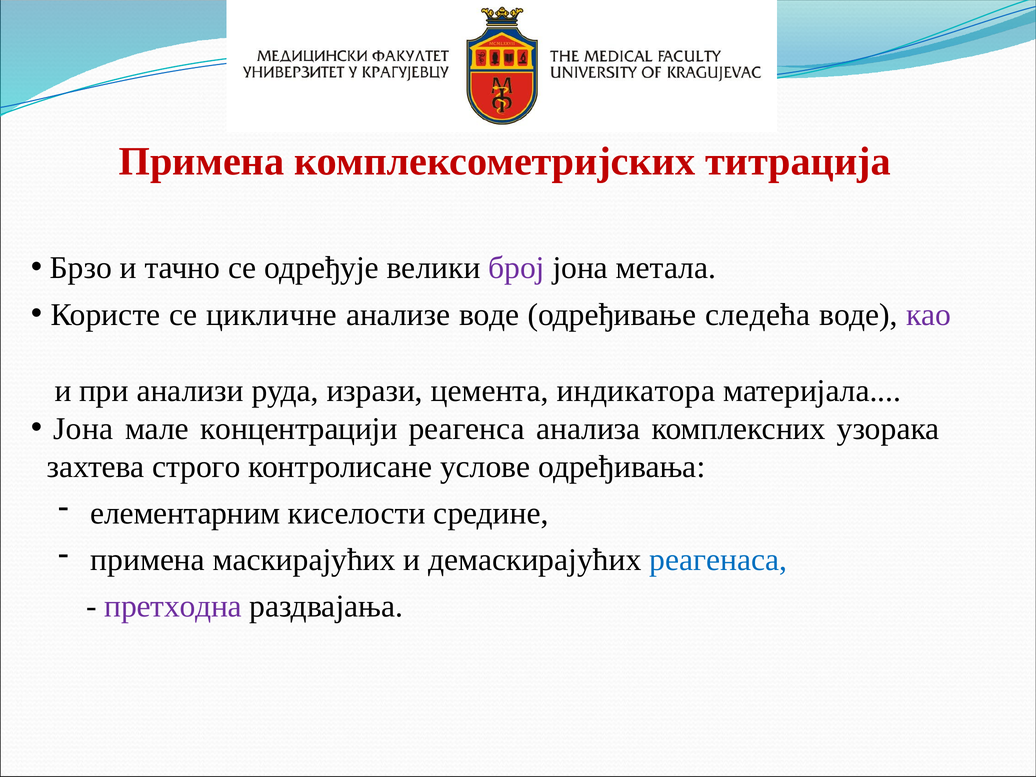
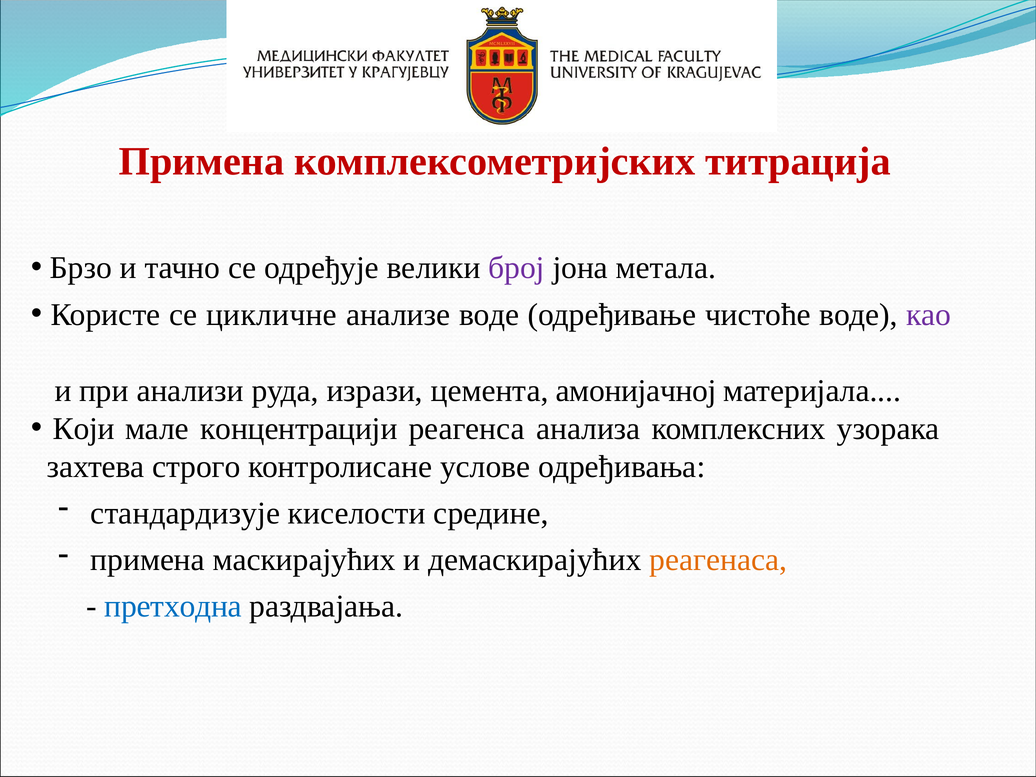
следећа: следећа -> чистоће
индикатора: индикатора -> амонијачној
Јона at (83, 429): Јона -> Који
елементарним: елементарним -> стандардизује
реагенаса colour: blue -> orange
претходна colour: purple -> blue
